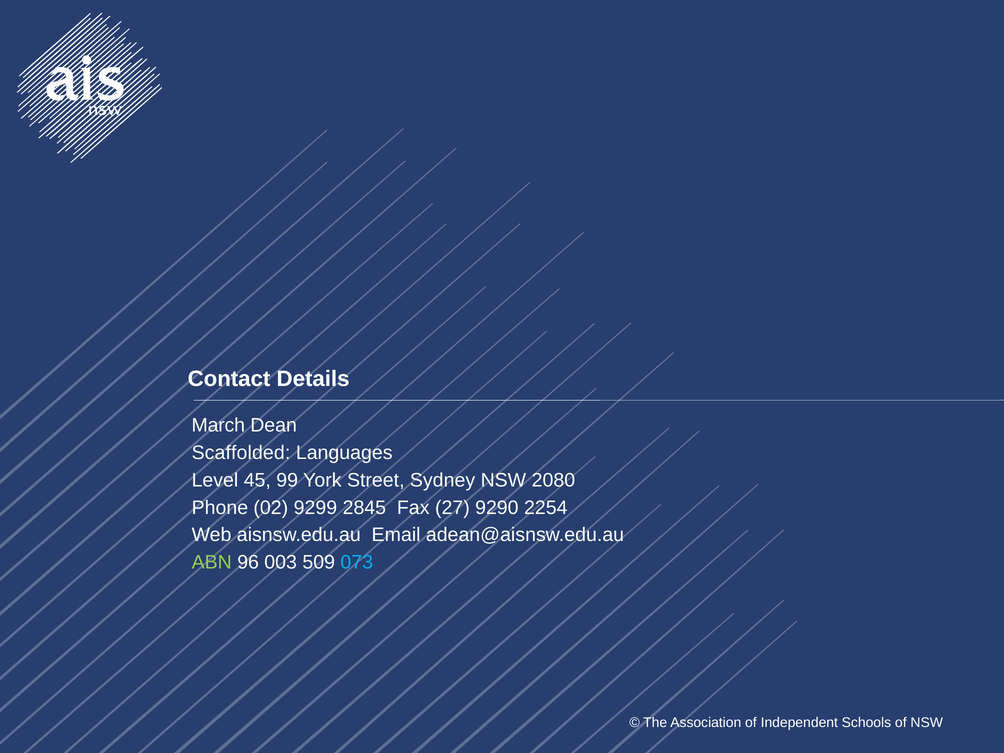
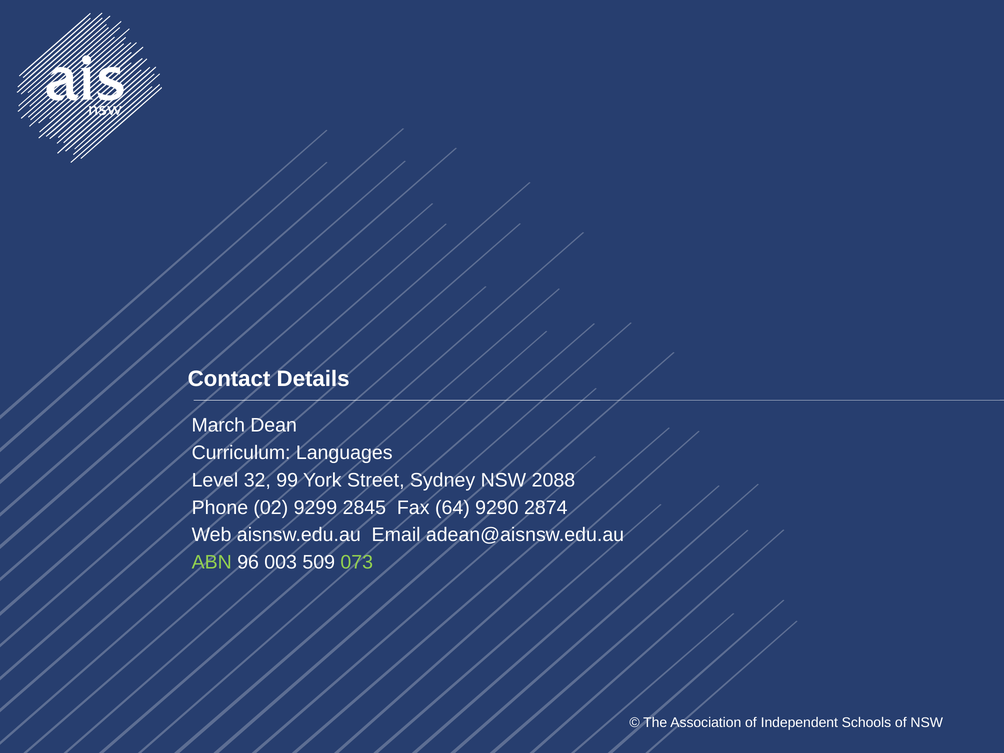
Scaffolded: Scaffolded -> Curriculum
45: 45 -> 32
2080: 2080 -> 2088
27: 27 -> 64
2254: 2254 -> 2874
073 colour: light blue -> light green
